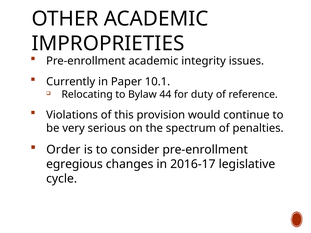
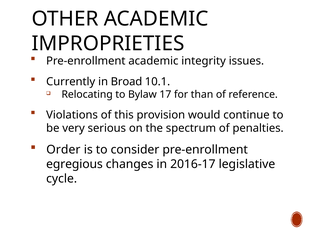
Paper: Paper -> Broad
44: 44 -> 17
duty: duty -> than
